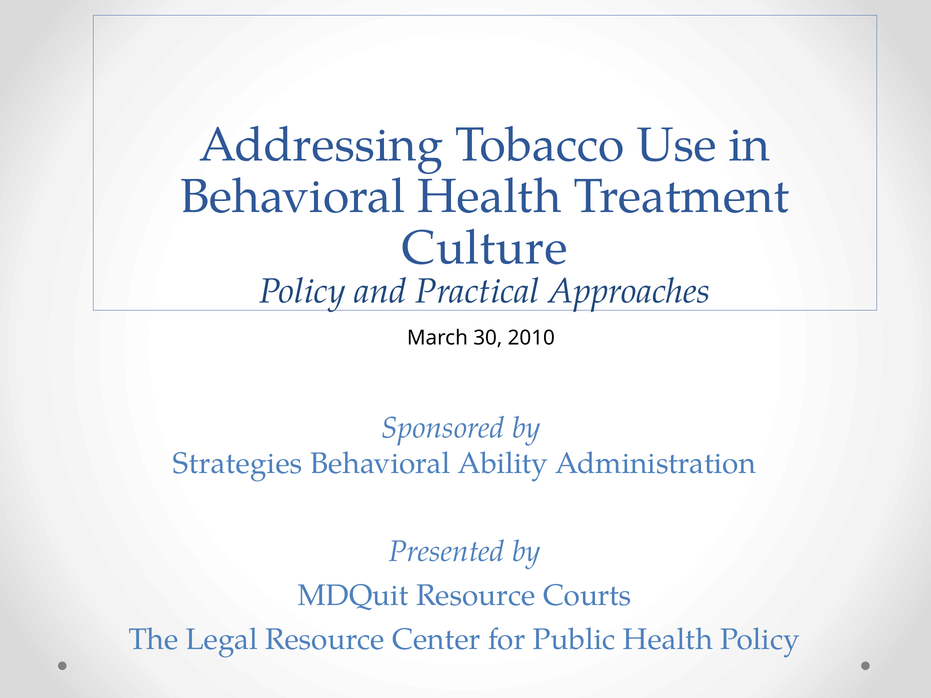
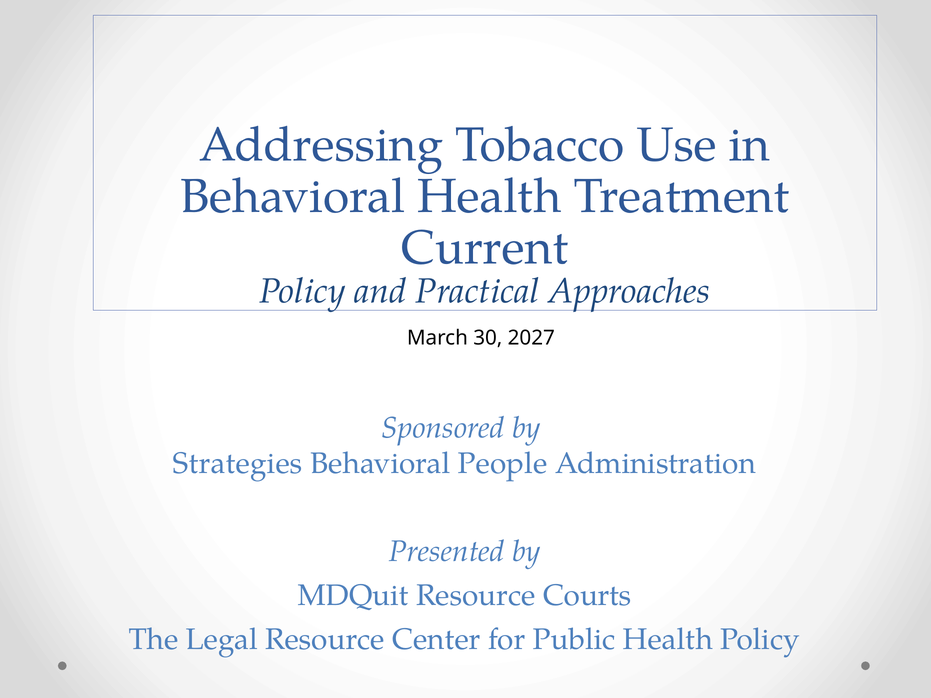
Culture: Culture -> Current
2010: 2010 -> 2027
Ability: Ability -> People
